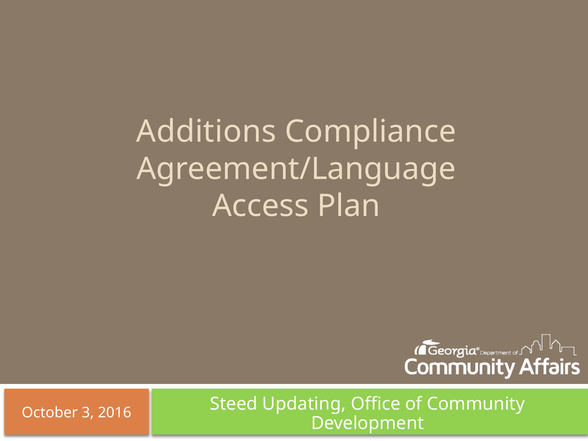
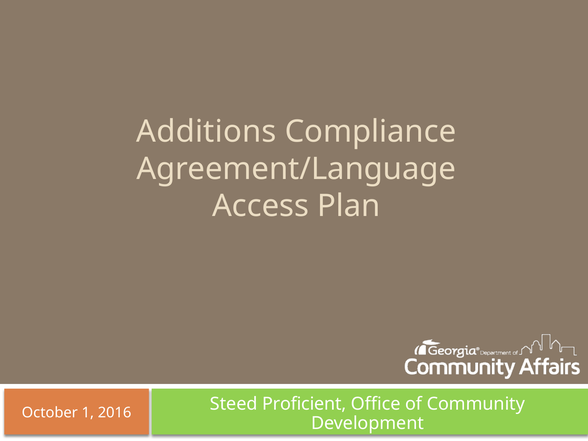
Updating: Updating -> Proficient
3: 3 -> 1
